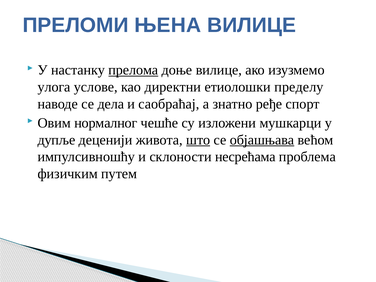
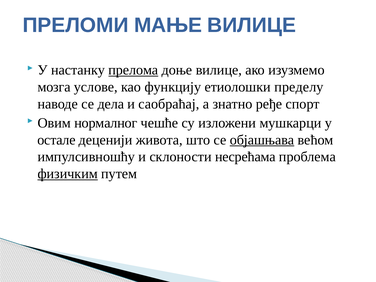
ЊЕНА: ЊЕНА -> МАЊЕ
улога: улога -> мозга
директни: директни -> функцију
дупље: дупље -> остале
што underline: present -> none
физичким underline: none -> present
